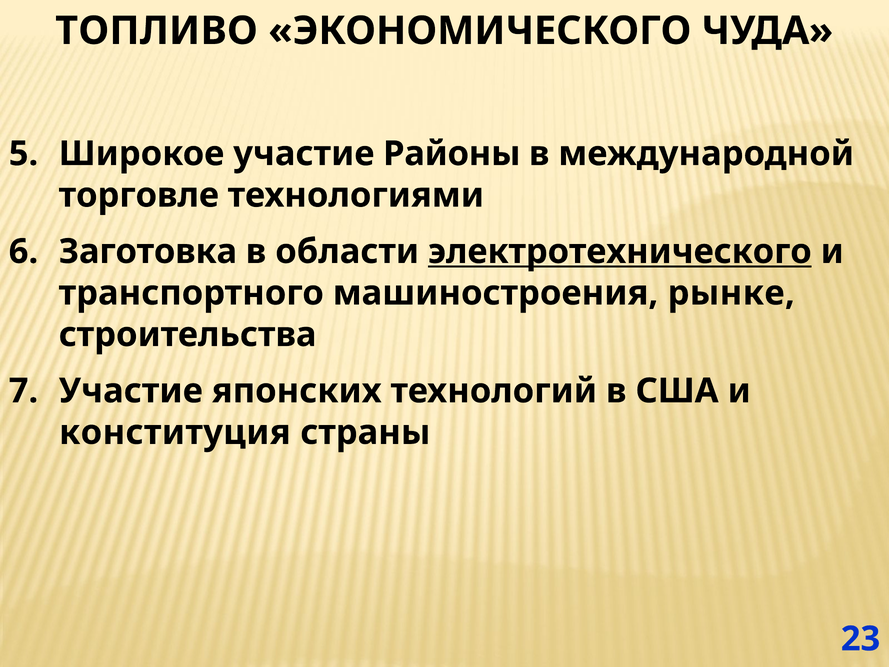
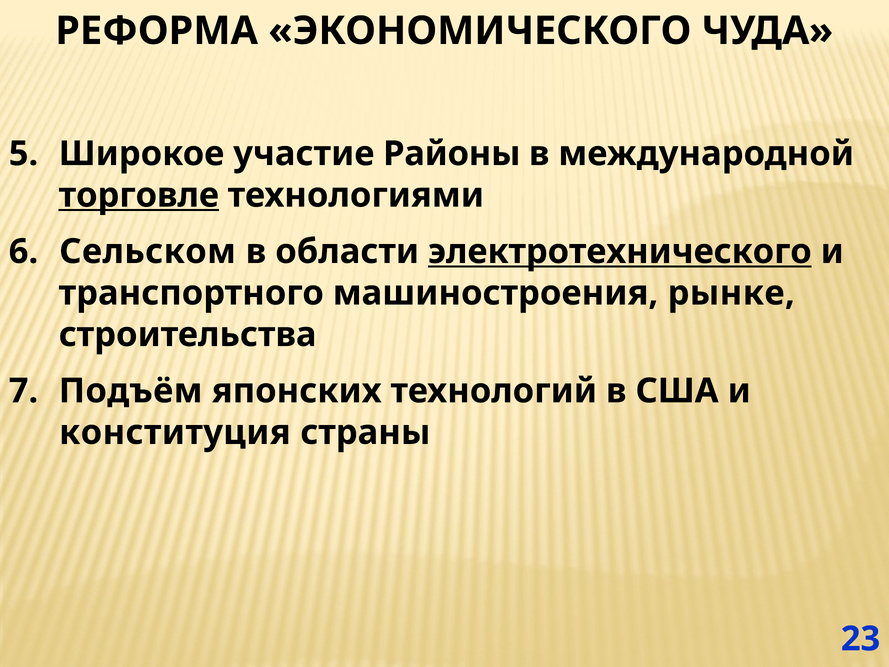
ТОПЛИВО: ТОПЛИВО -> РЕФОРМА
торговле underline: none -> present
Заготовка: Заготовка -> Сельском
Участие at (131, 391): Участие -> Подъём
